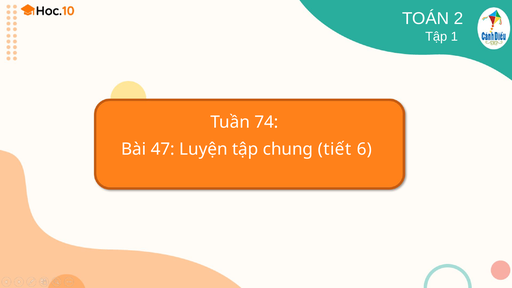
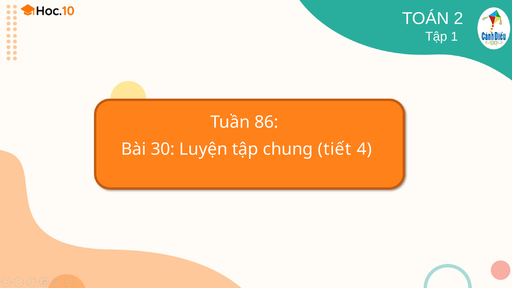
74: 74 -> 86
47: 47 -> 30
6: 6 -> 4
